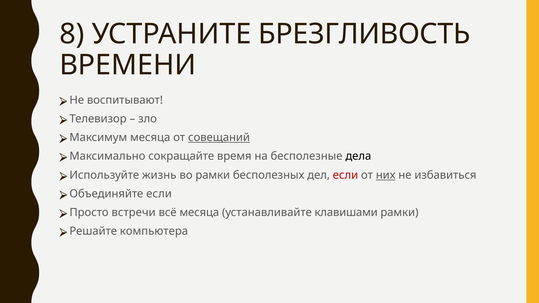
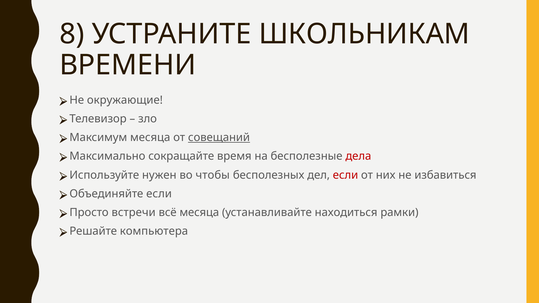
БРЕЗГЛИВОСТЬ: БРЕЗГЛИВОСТЬ -> ШКОЛЬНИКАМ
воспитывают: воспитывают -> окружающие
дела colour: black -> red
жизнь: жизнь -> нужен
во рамки: рамки -> чтобы
них underline: present -> none
клавишами: клавишами -> находиться
